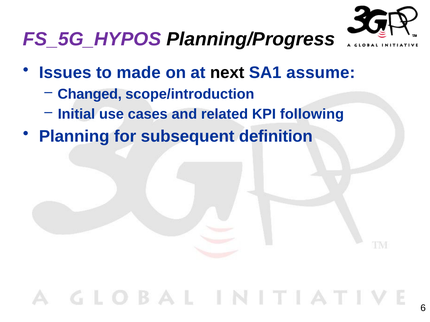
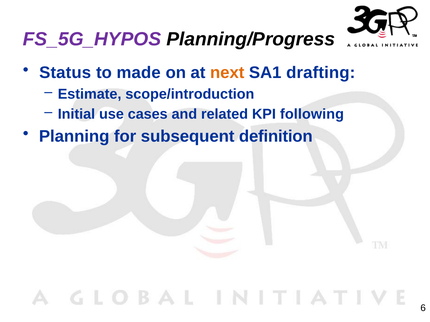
Issues: Issues -> Status
next colour: black -> orange
assume: assume -> drafting
Changed: Changed -> Estimate
